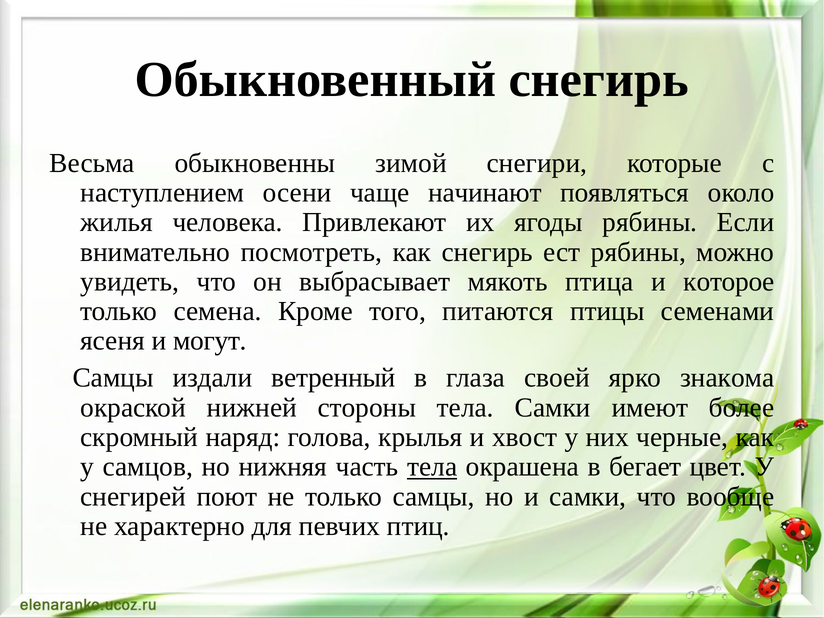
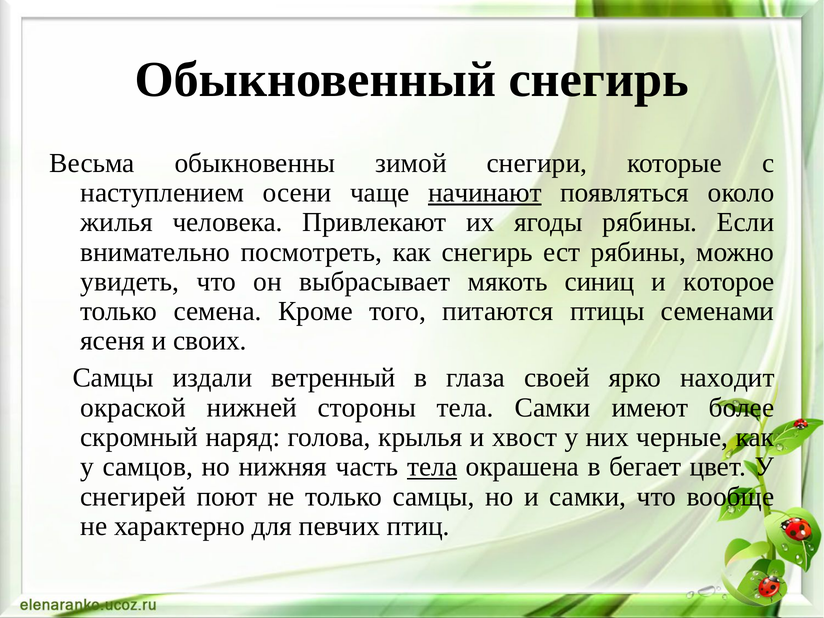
начинают underline: none -> present
птица: птица -> синиц
могут: могут -> своих
знакома: знакома -> находит
